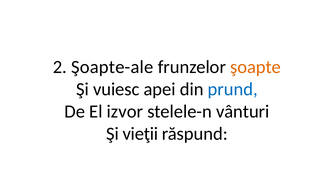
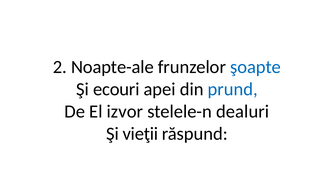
Şoapte-ale: Şoapte-ale -> Noapte-ale
şoapte colour: orange -> blue
vuiesc: vuiesc -> ecouri
vânturi: vânturi -> dealuri
